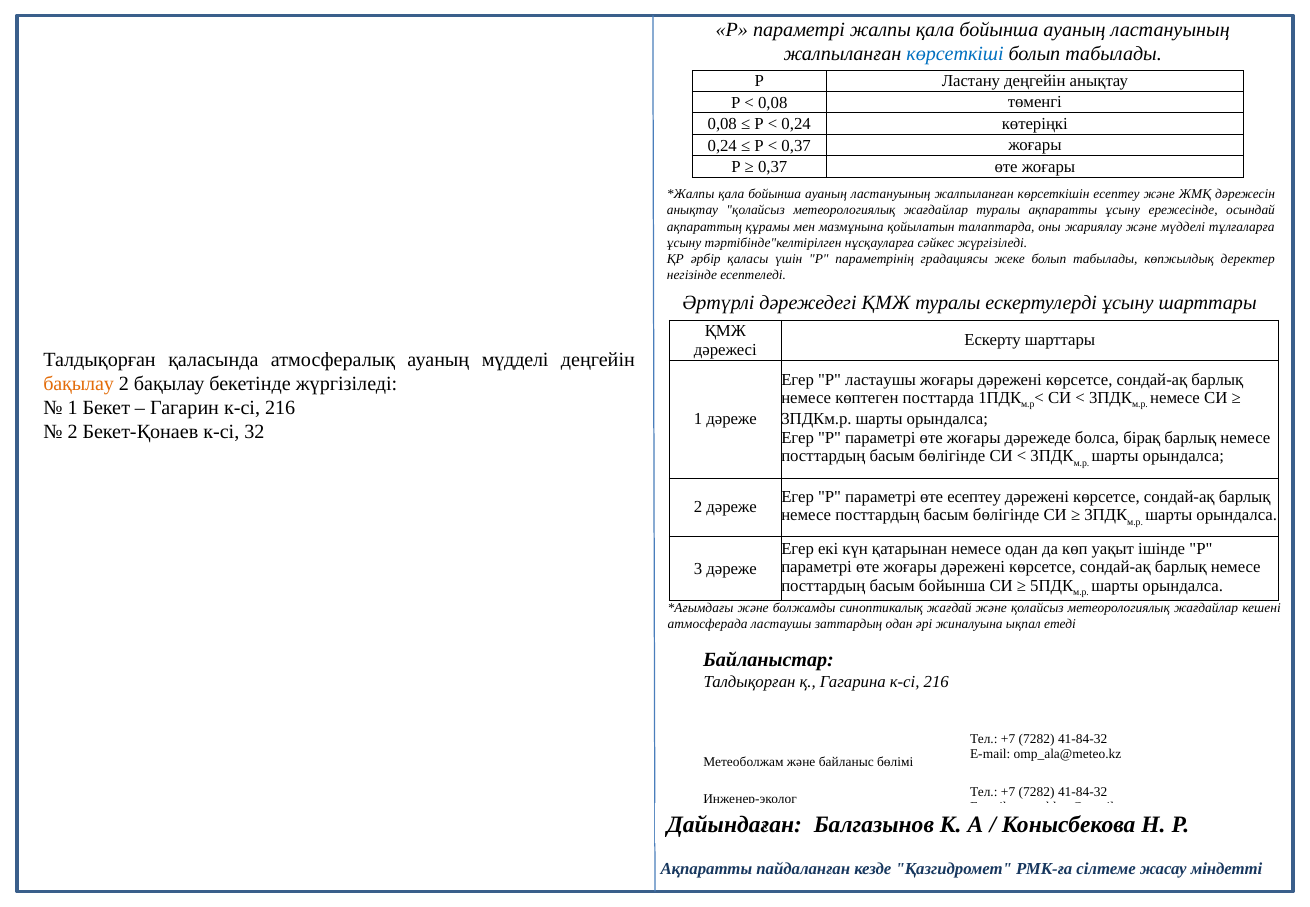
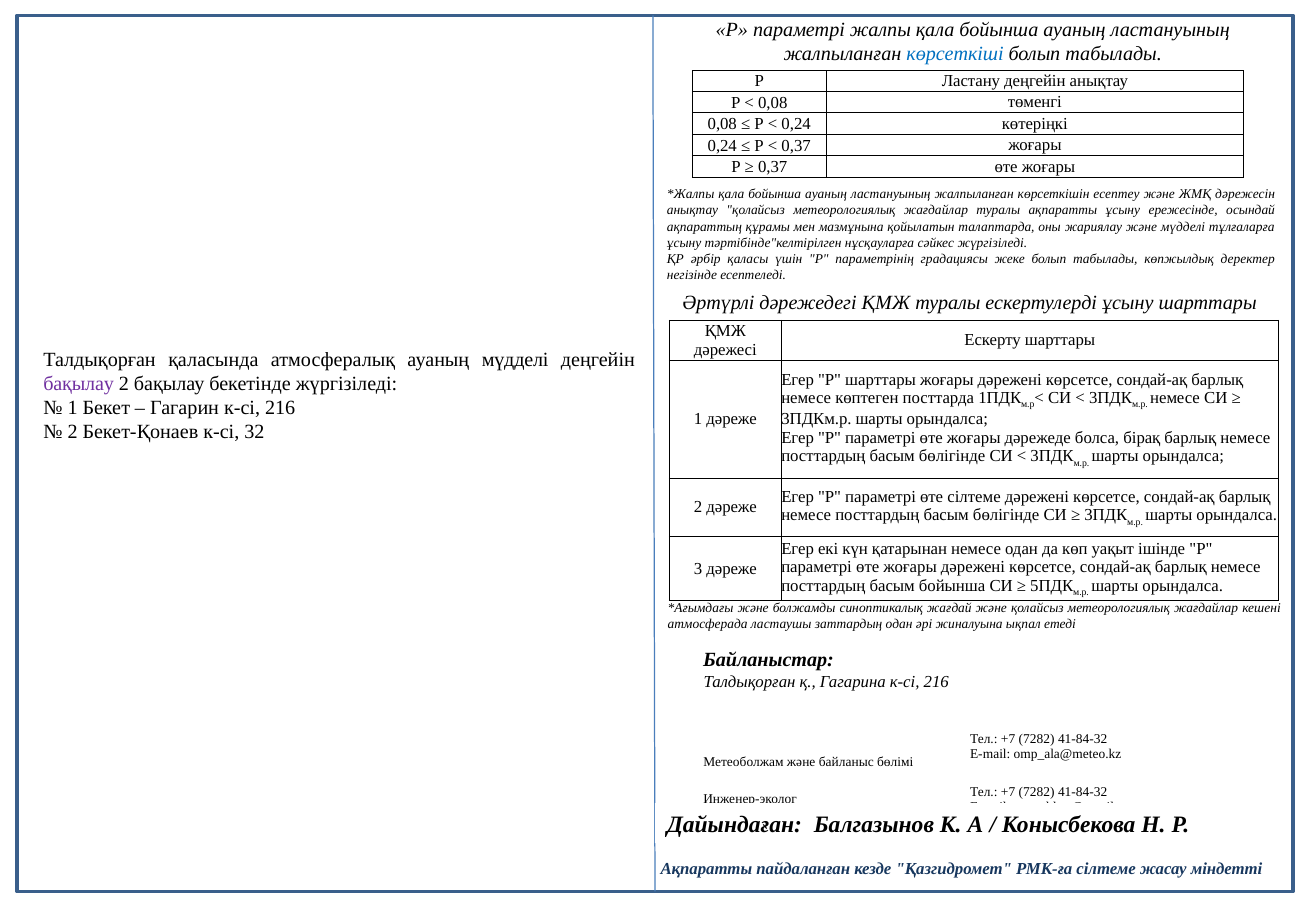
Р ластаушы: ластаушы -> шарттары
бақылау at (79, 384) colour: orange -> purple
өте есептеу: есептеу -> сілтеме
